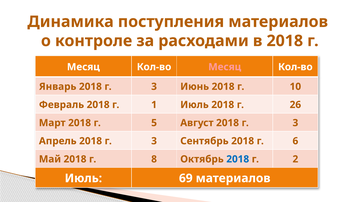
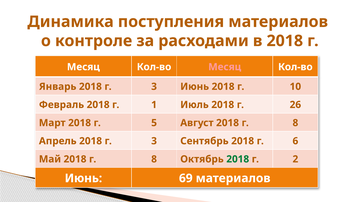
Август 2018 г 3: 3 -> 8
2018 at (238, 159) colour: blue -> green
Июль at (83, 178): Июль -> Июнь
